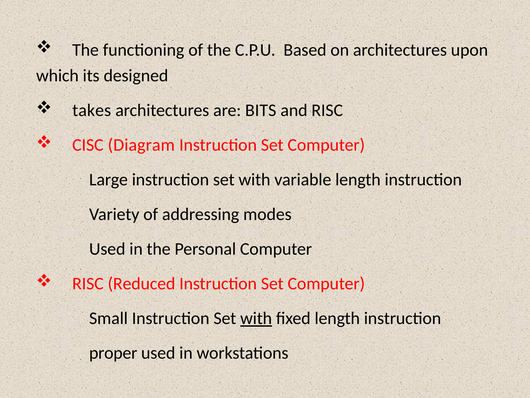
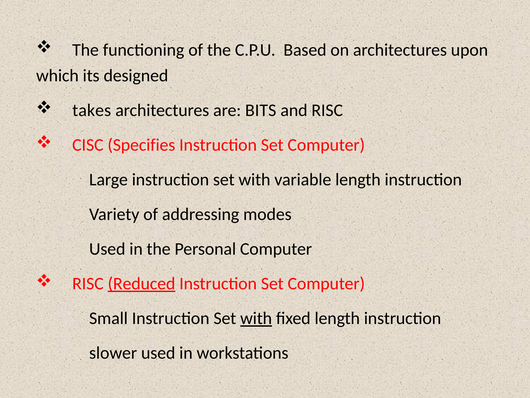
Diagram: Diagram -> Specifies
Reduced underline: none -> present
proper: proper -> slower
